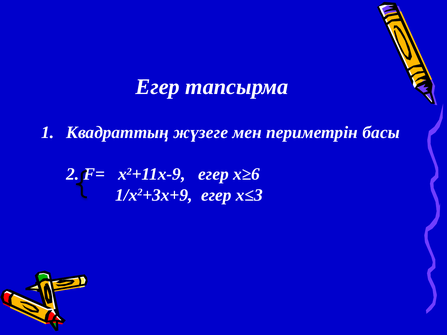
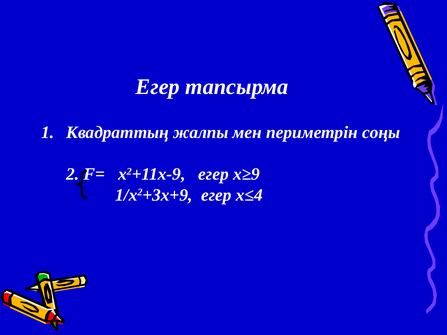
жүзеге: жүзеге -> жалпы
басы: басы -> соңы
х≥6: х≥6 -> х≥9
х≤3: х≤3 -> х≤4
